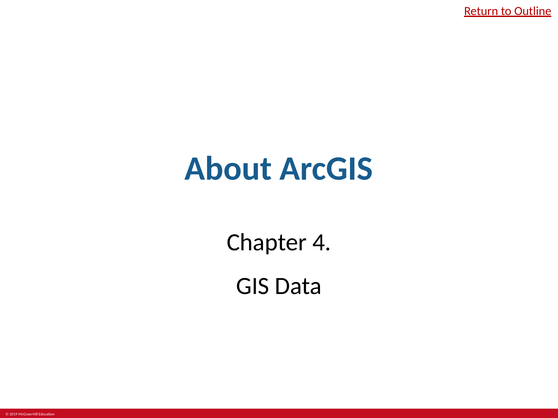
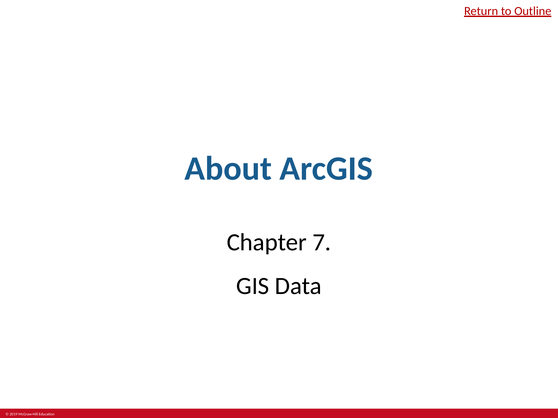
4: 4 -> 7
